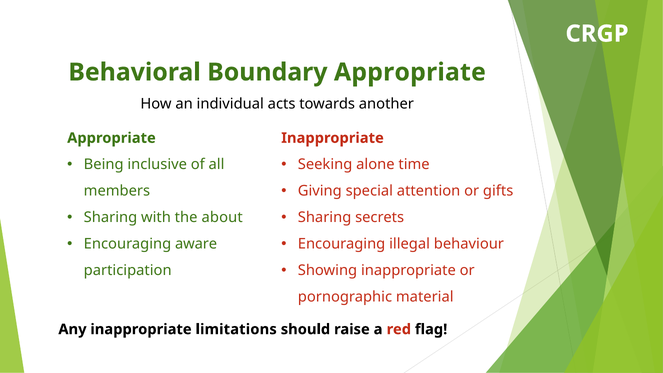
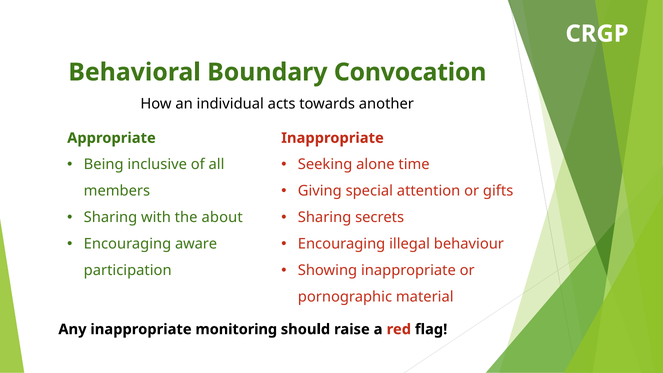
Boundary Appropriate: Appropriate -> Convocation
limitations: limitations -> monitoring
